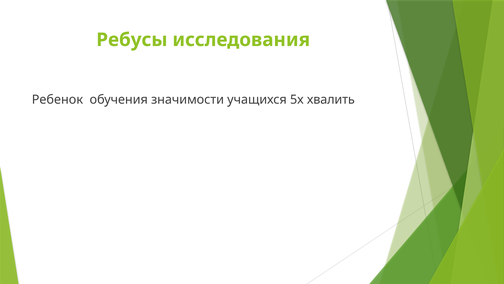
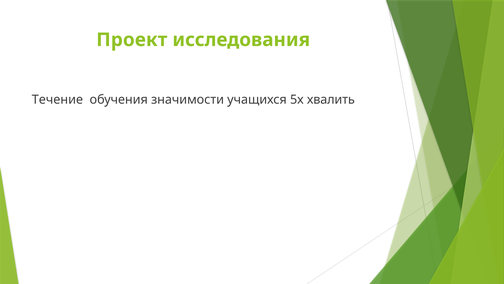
Ребусы: Ребусы -> Проект
Ребенок: Ребенок -> Течение
